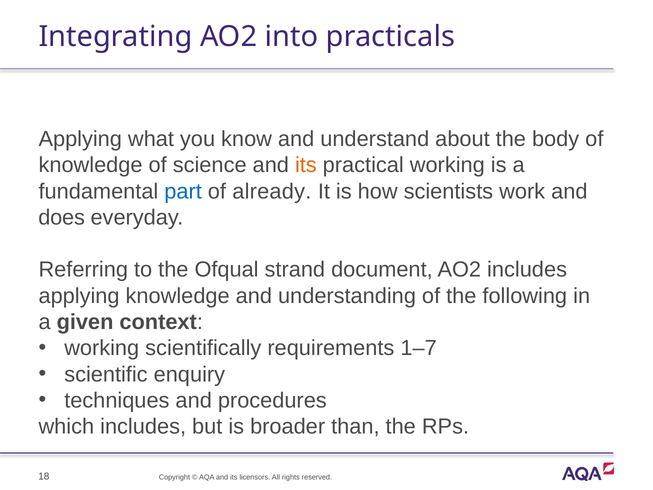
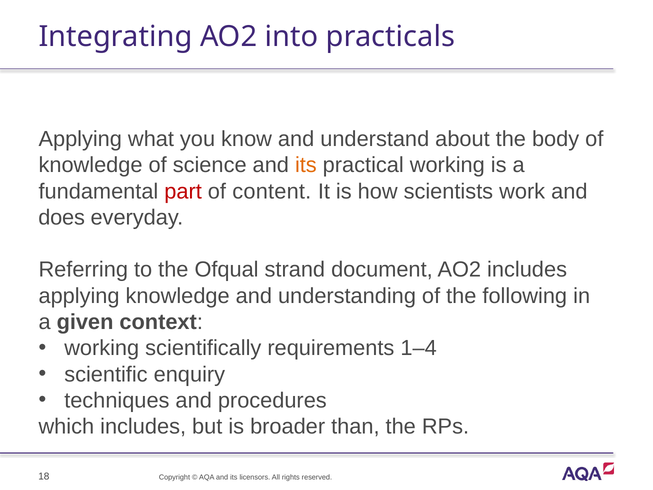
part colour: blue -> red
already: already -> content
1–7: 1–7 -> 1–4
